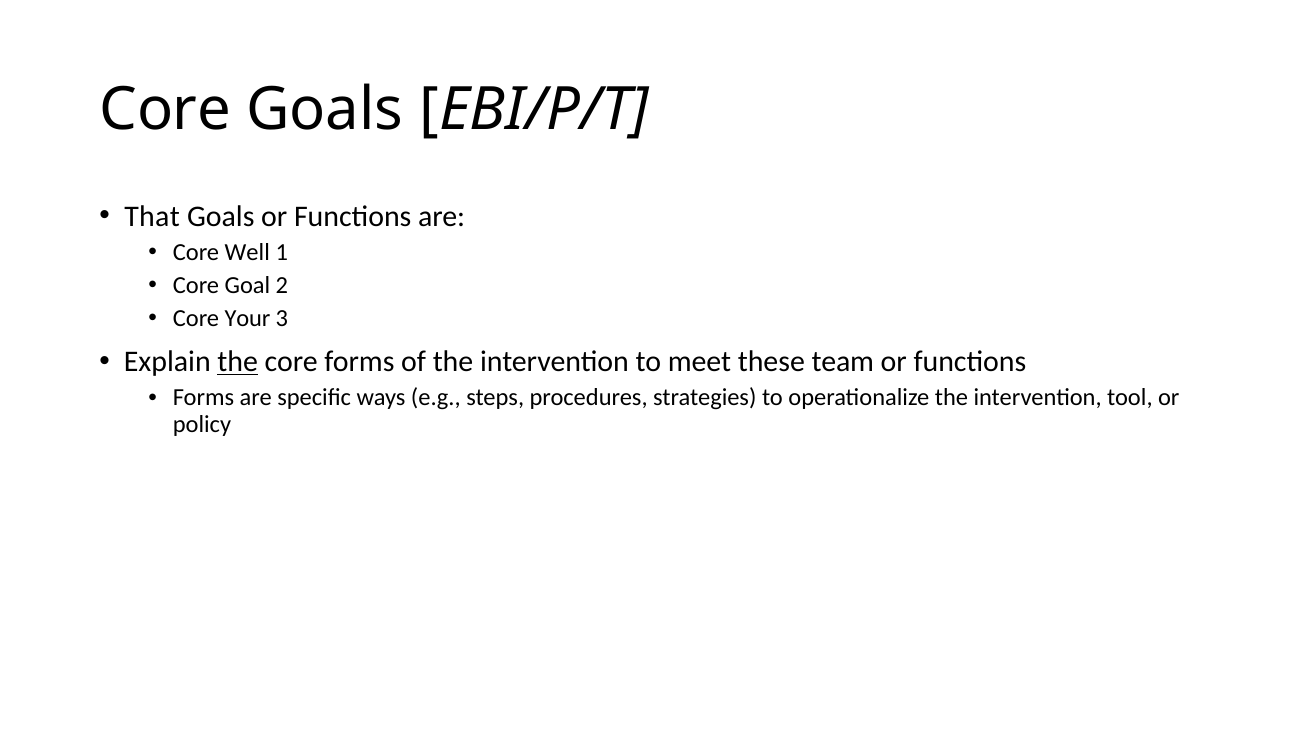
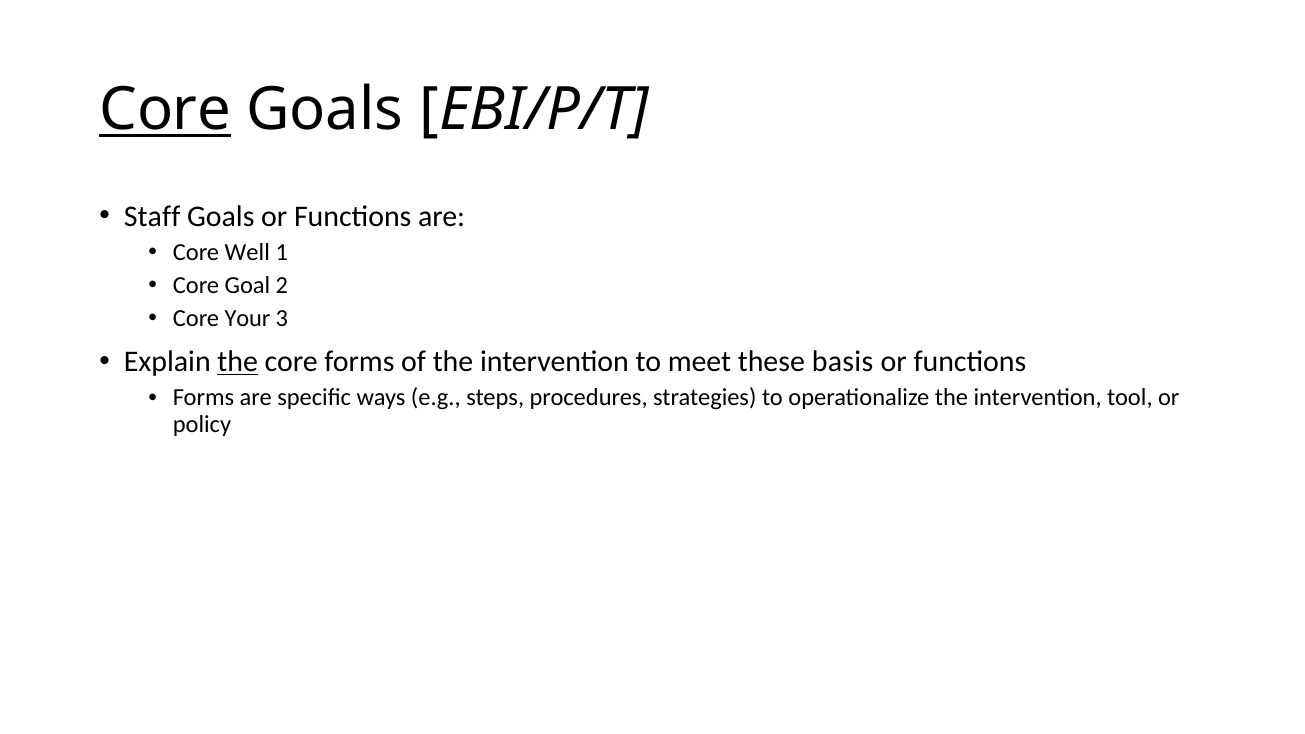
Core at (165, 110) underline: none -> present
That: That -> Staff
team: team -> basis
